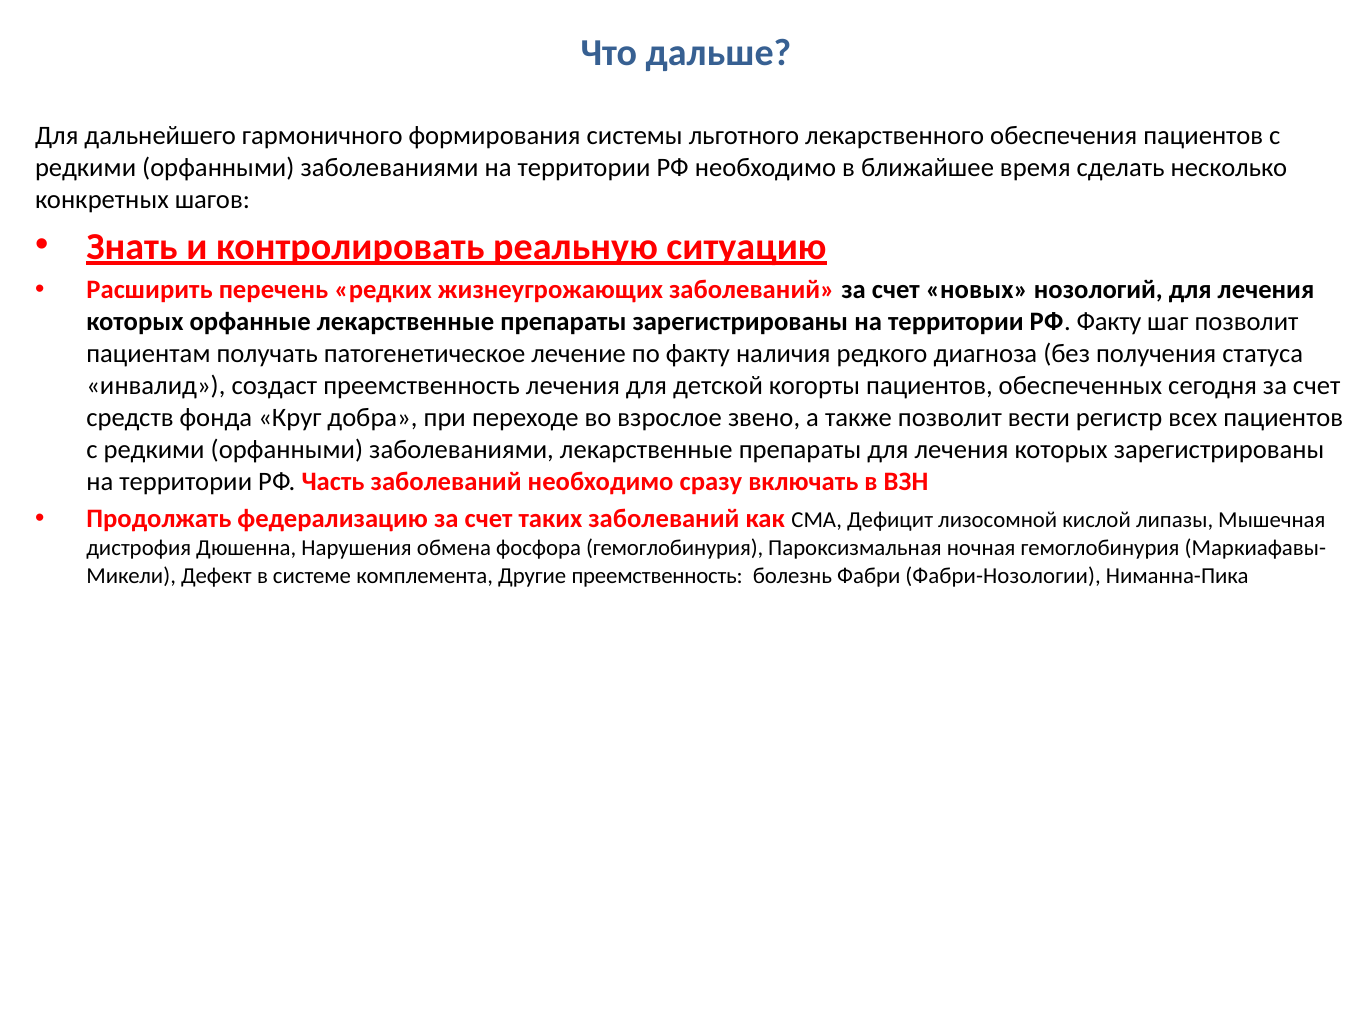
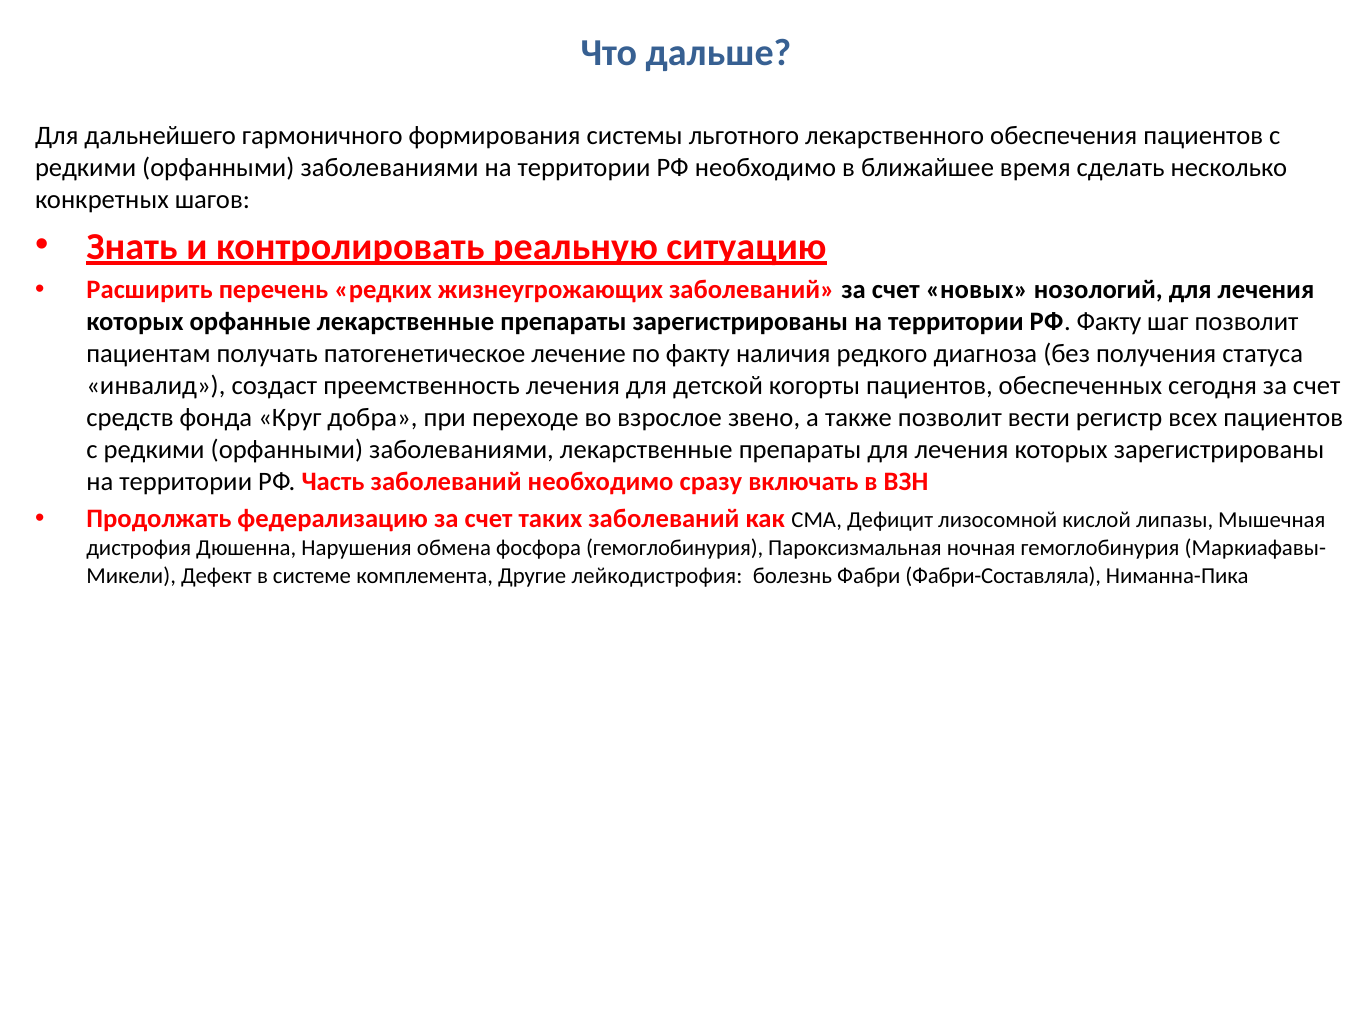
Другие преемственность: преемственность -> лейкодистрофия
Фабри-Нозологии: Фабри-Нозологии -> Фабри-Составляла
